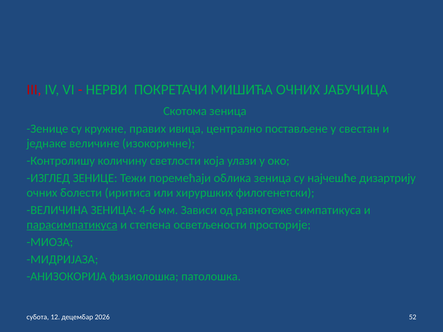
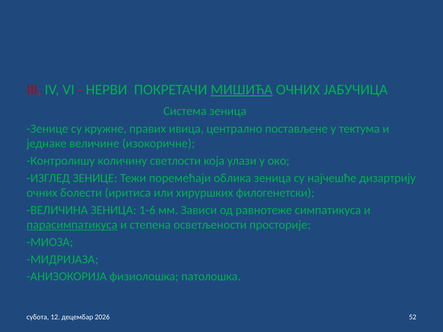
МИШИЋА underline: none -> present
Скотома: Скотома -> Система
свестан: свестан -> тектума
4-6: 4-6 -> 1-6
